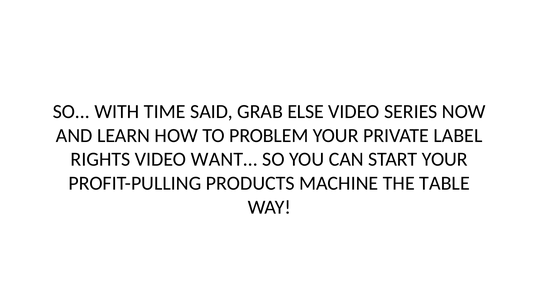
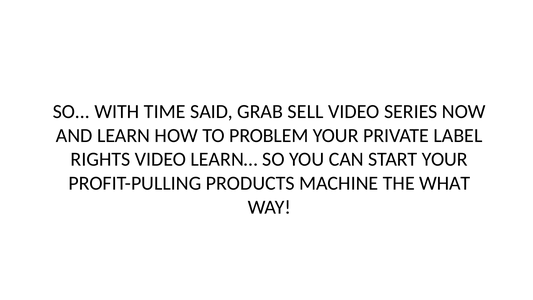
ELSE: ELSE -> SELL
WANT…: WANT… -> LEARN…
TABLE: TABLE -> WHAT
